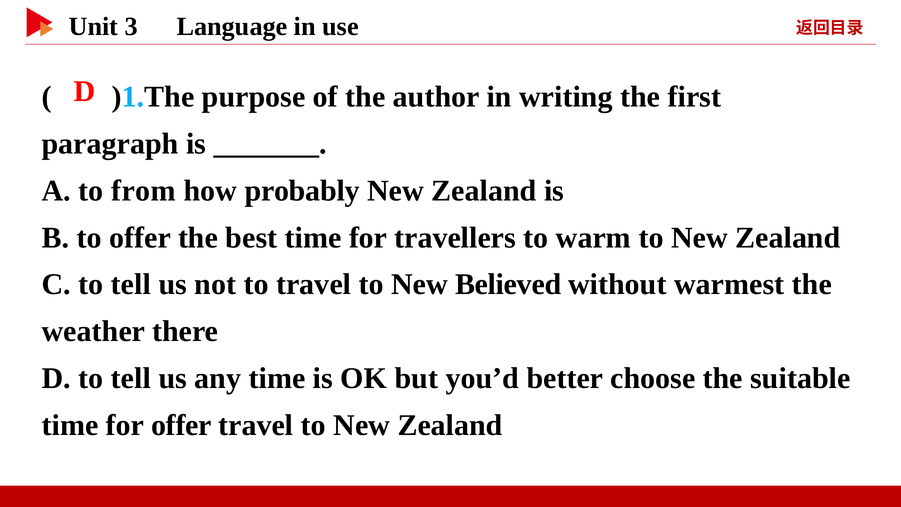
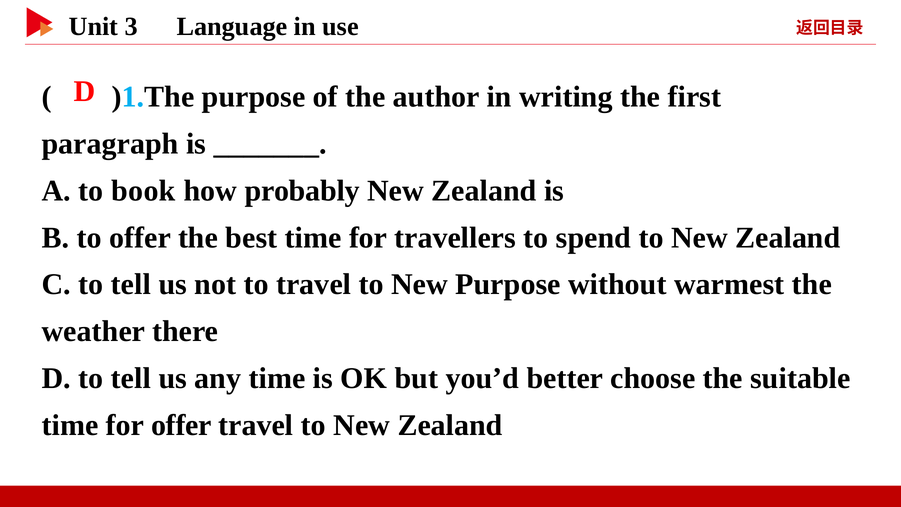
from: from -> book
warm: warm -> spend
New Believed: Believed -> Purpose
